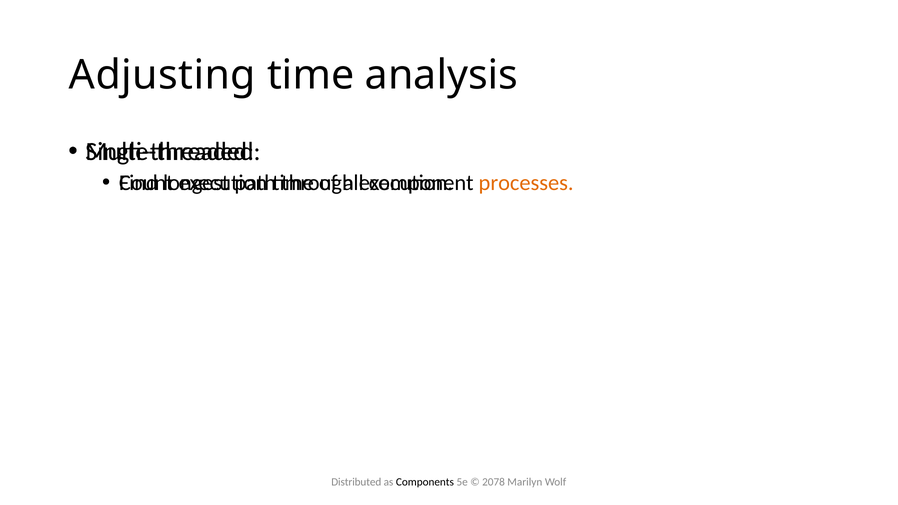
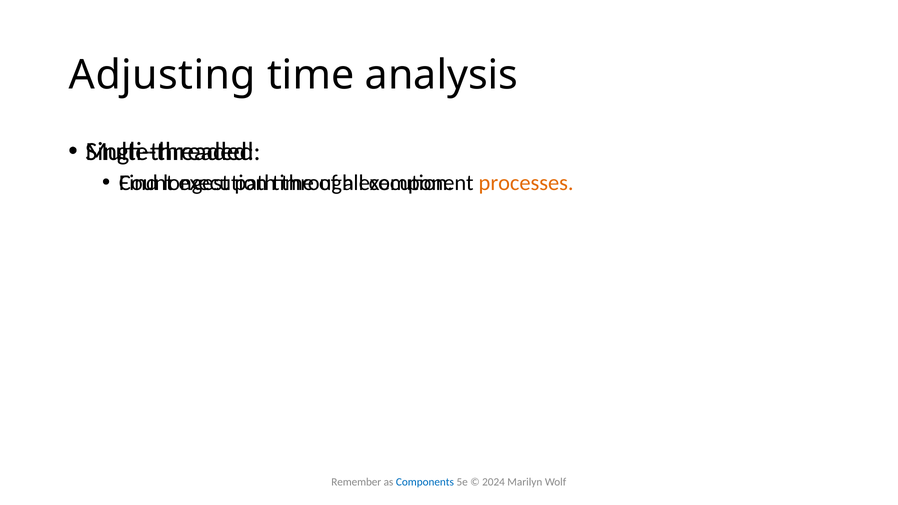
Distributed: Distributed -> Remember
Components colour: black -> blue
2078: 2078 -> 2024
